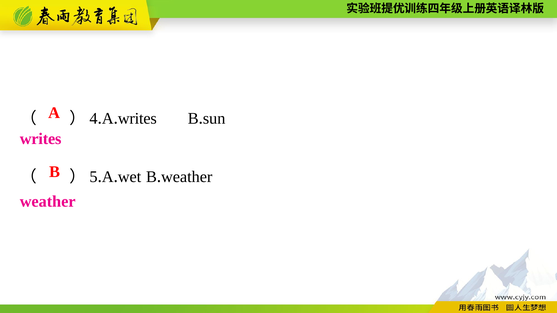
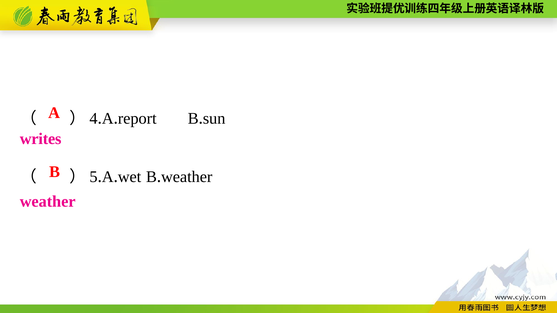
writes at (137, 118): writes -> report
